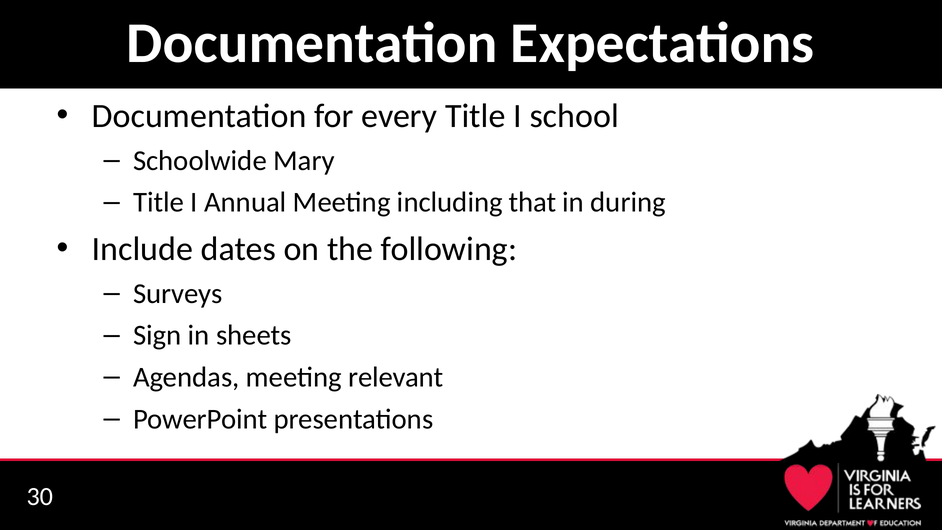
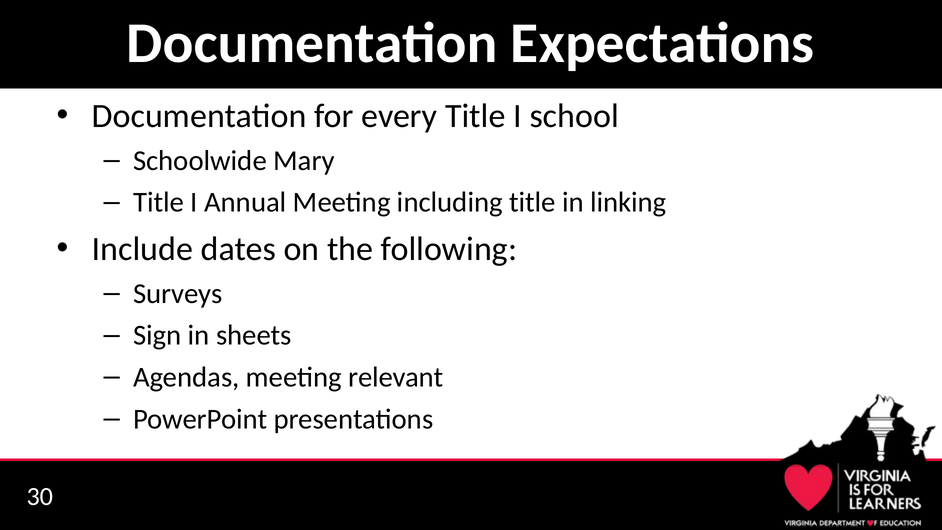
including that: that -> title
during: during -> linking
